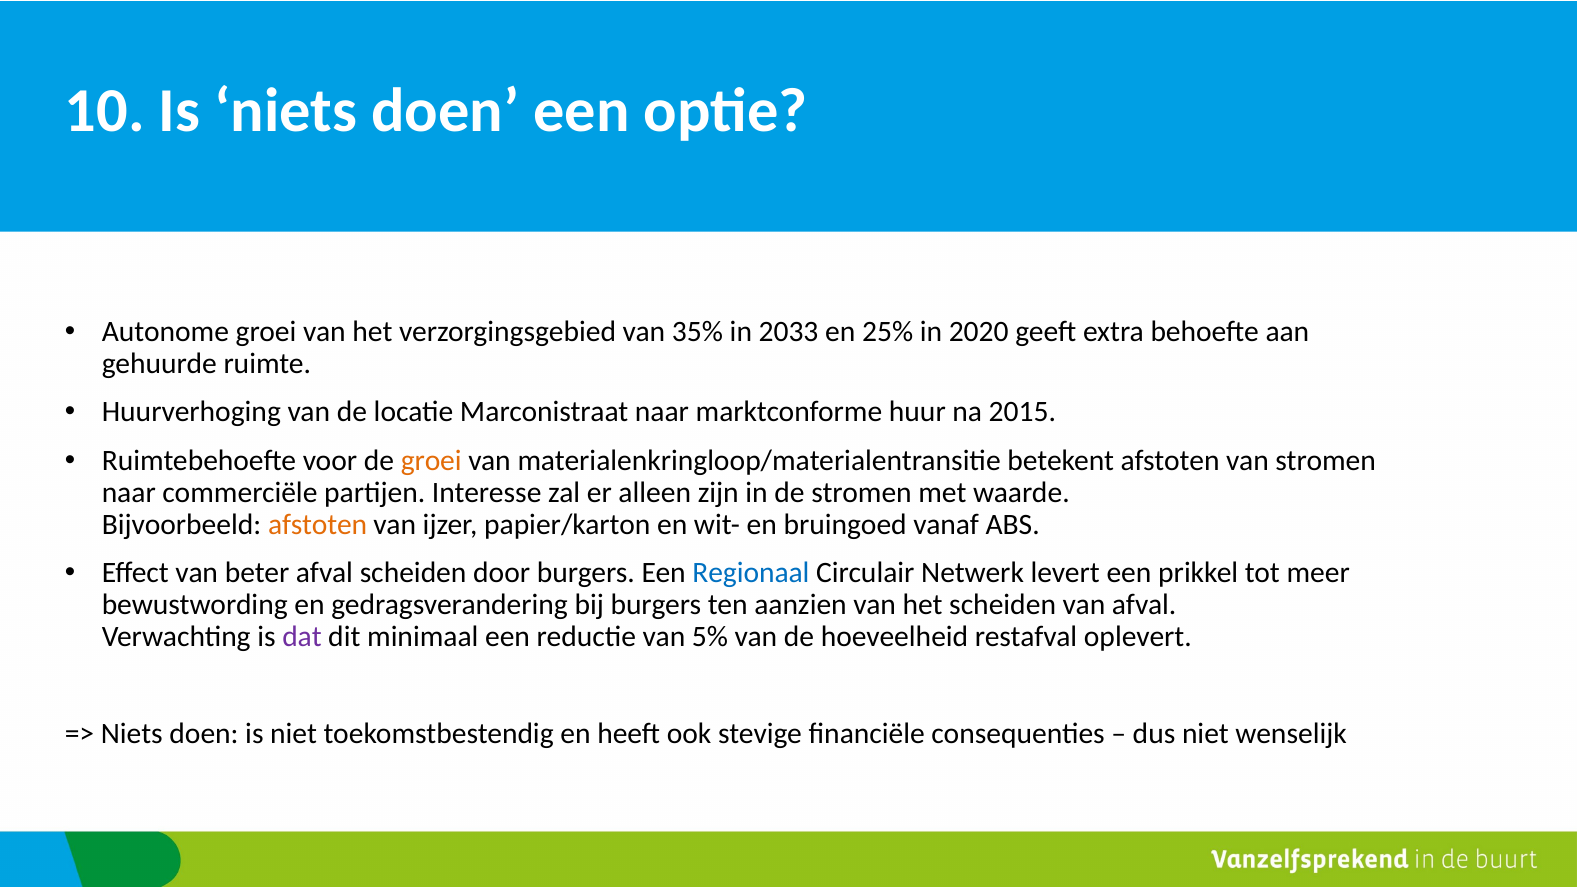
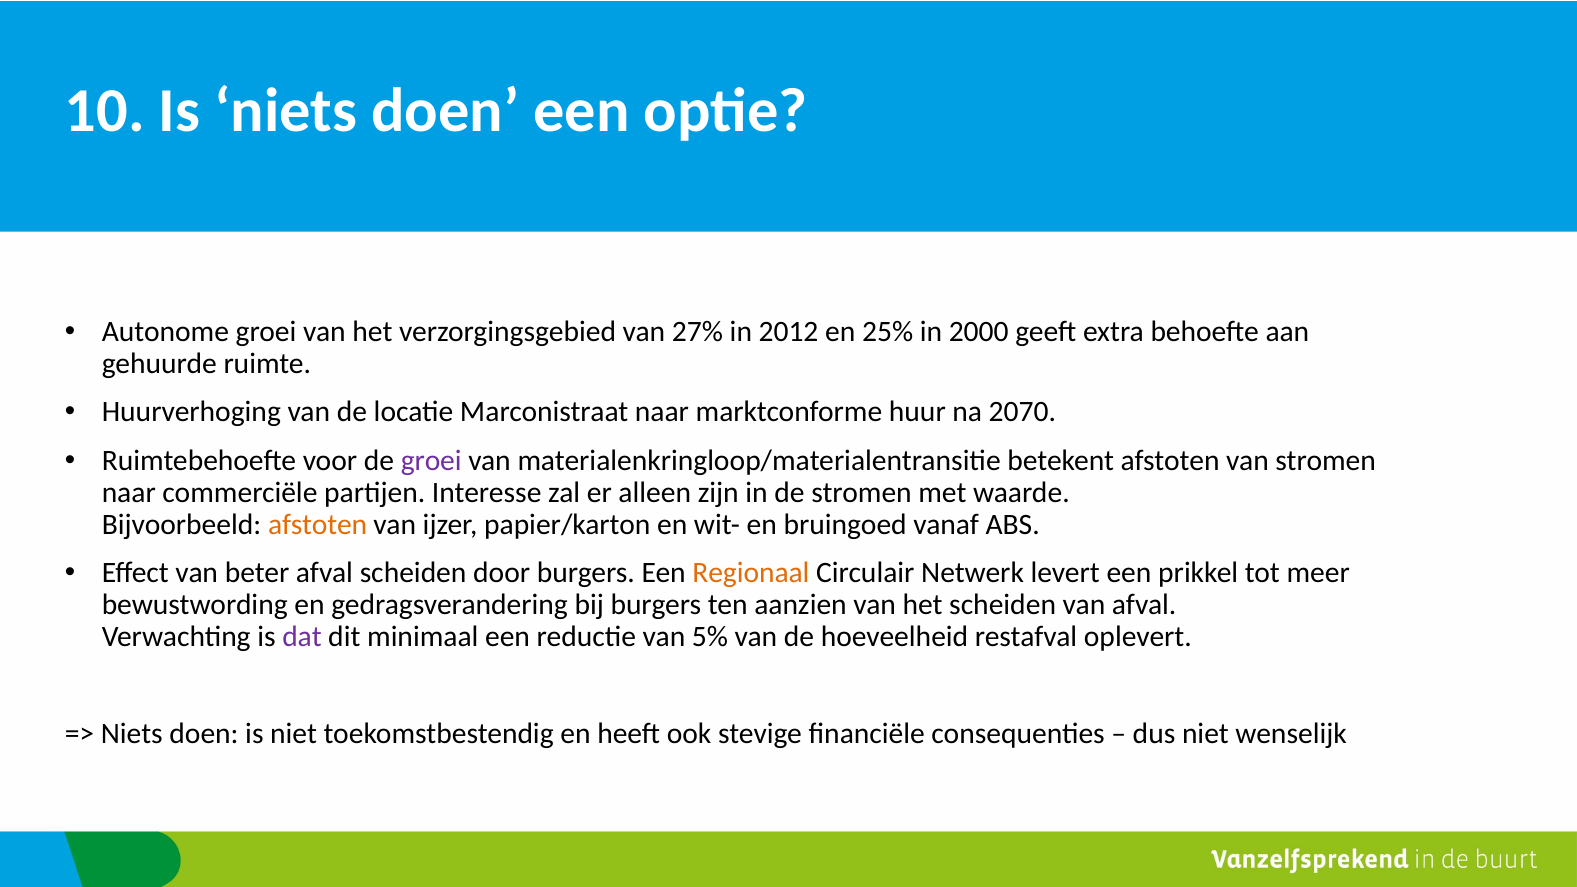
35%: 35% -> 27%
2033: 2033 -> 2012
2020: 2020 -> 2000
2015: 2015 -> 2070
groei at (431, 461) colour: orange -> purple
Regionaal colour: blue -> orange
